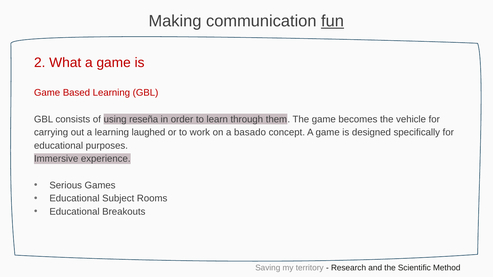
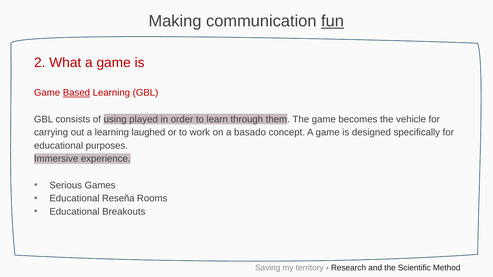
Based underline: none -> present
reseña: reseña -> played
Subject: Subject -> Reseña
